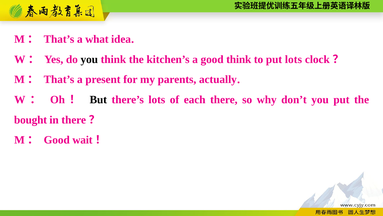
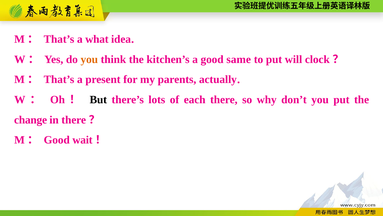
you at (89, 59) colour: black -> orange
good think: think -> same
put lots: lots -> will
bought: bought -> change
